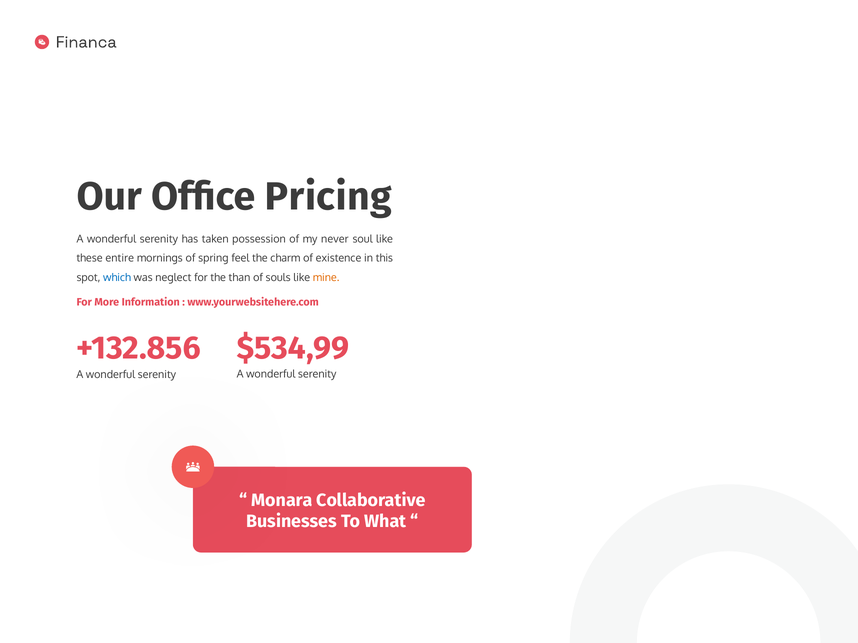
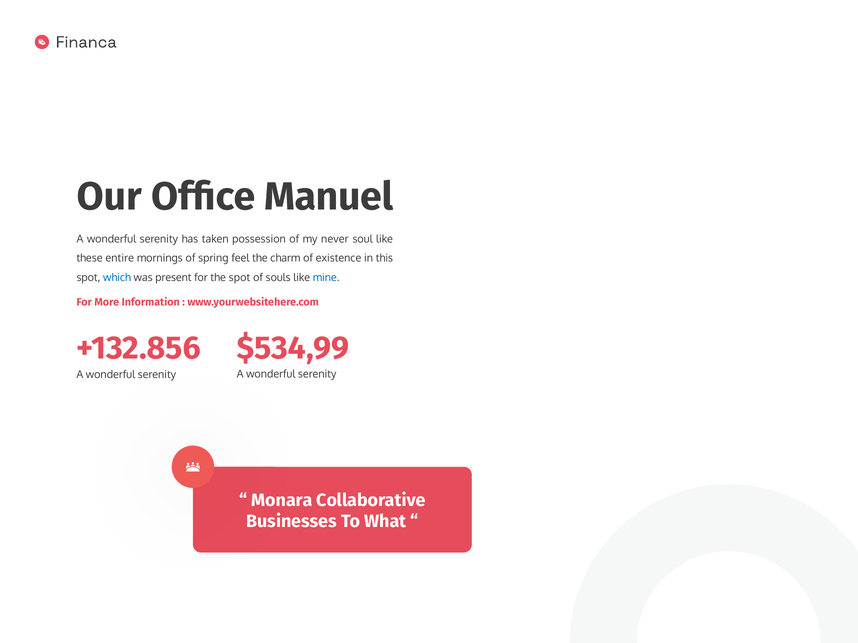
Pricing: Pricing -> Manuel
neglect: neglect -> present
the than: than -> spot
mine colour: orange -> blue
